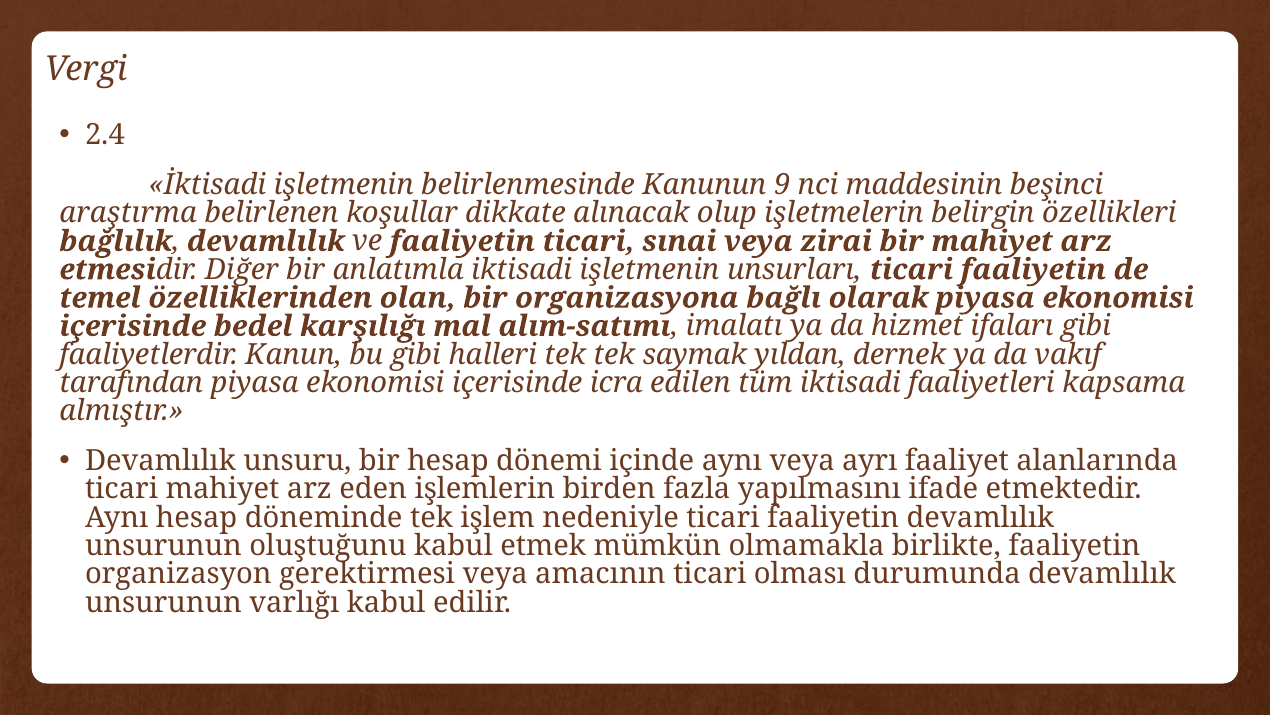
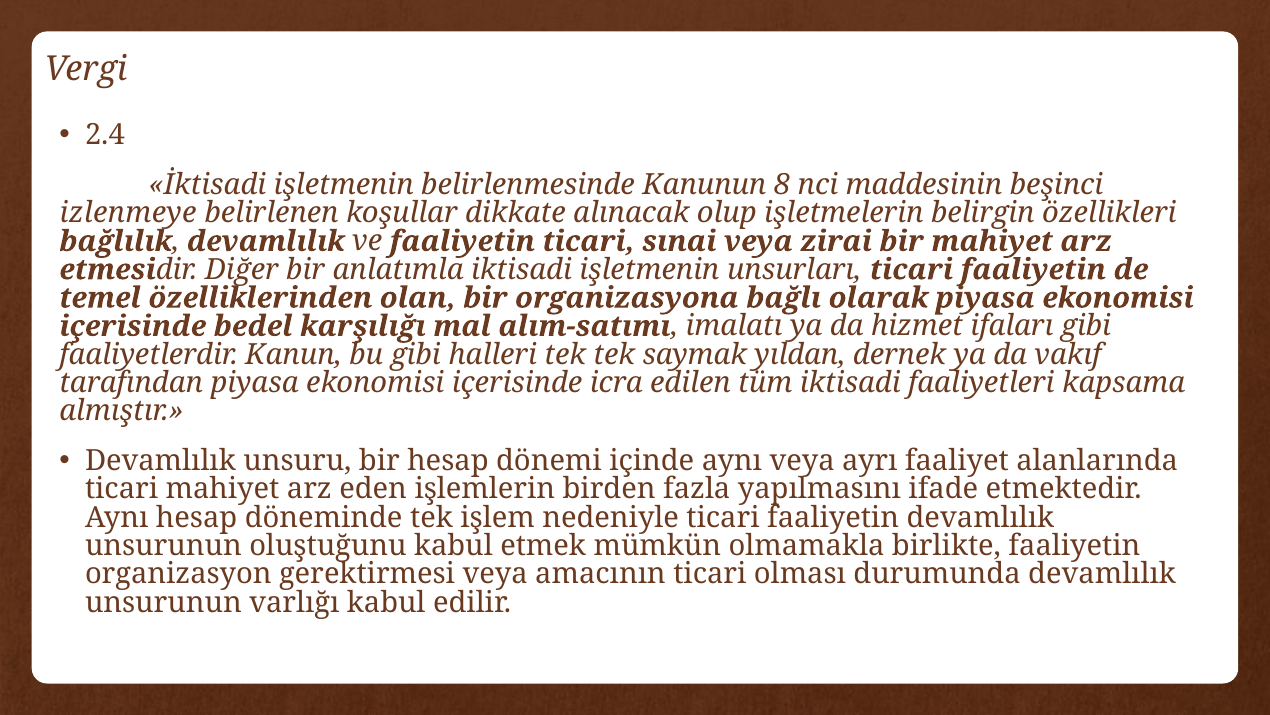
9: 9 -> 8
araştırma: araştırma -> izlenmeye
